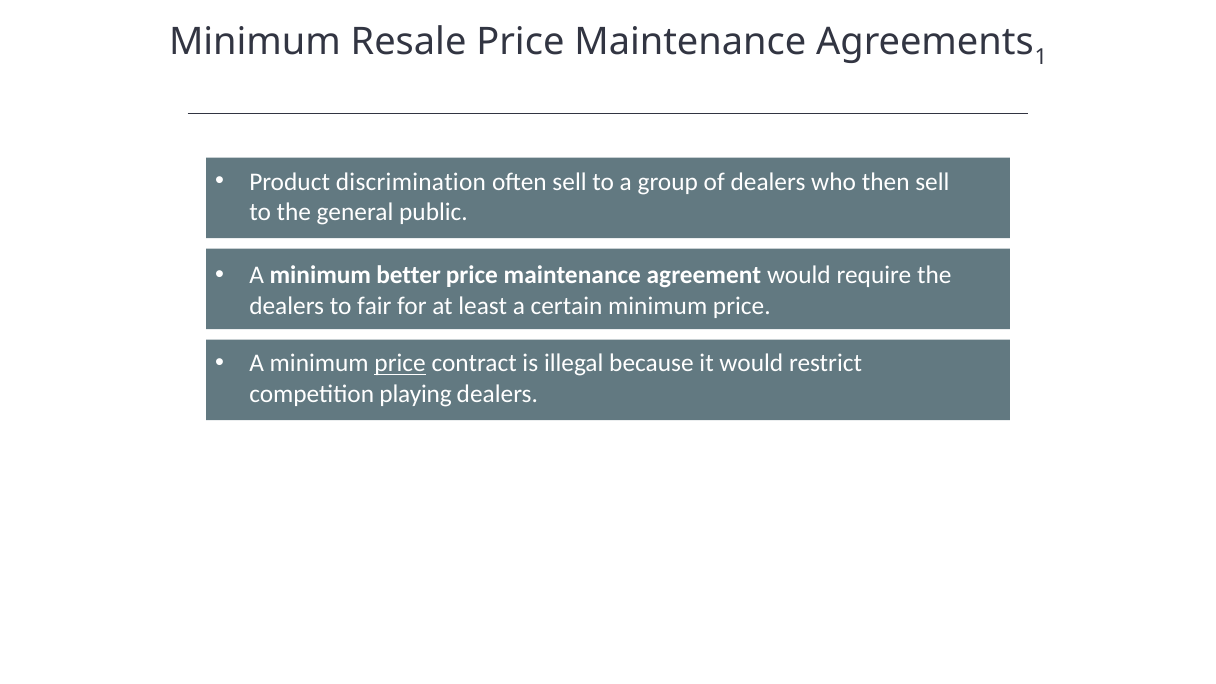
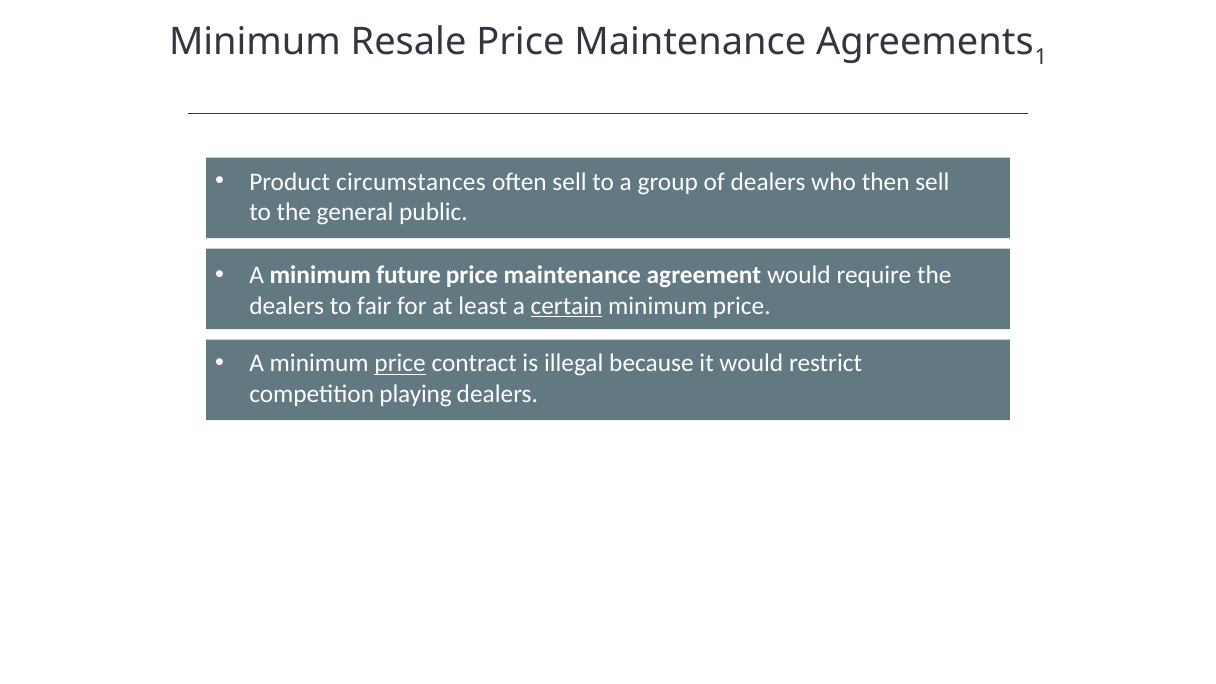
discrimination: discrimination -> circumstances
better: better -> future
certain underline: none -> present
